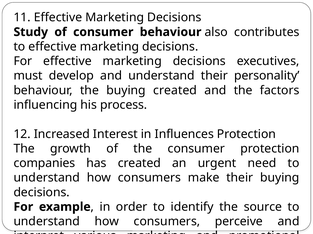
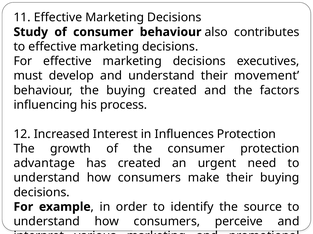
personality: personality -> movement
companies: companies -> advantage
